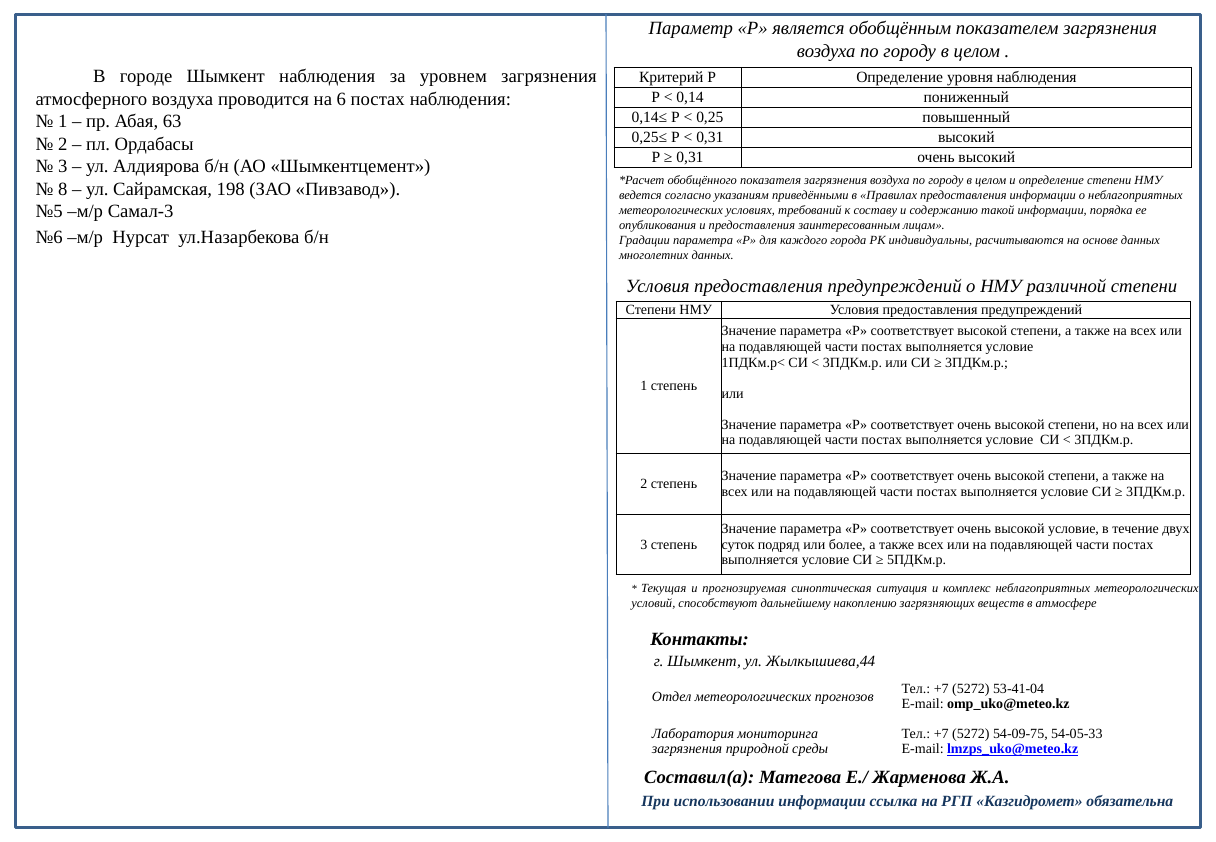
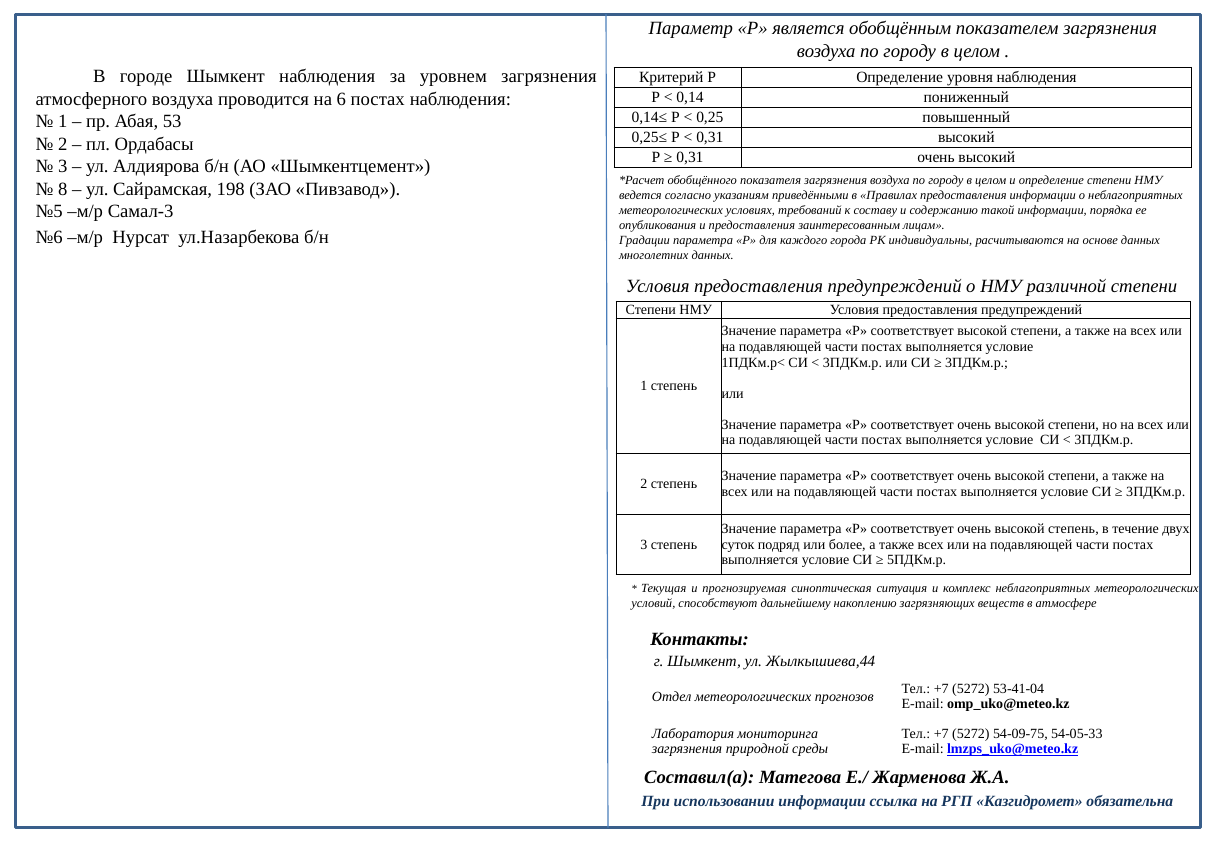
63: 63 -> 53
высокой условие: условие -> степень
